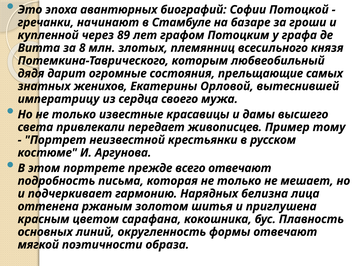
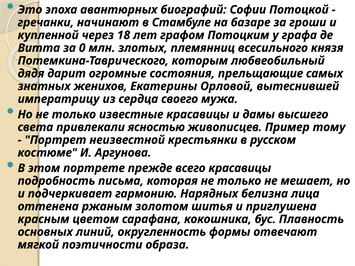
89: 89 -> 18
8: 8 -> 0
передает: передает -> ясностью
всего отвечают: отвечают -> красавицы
